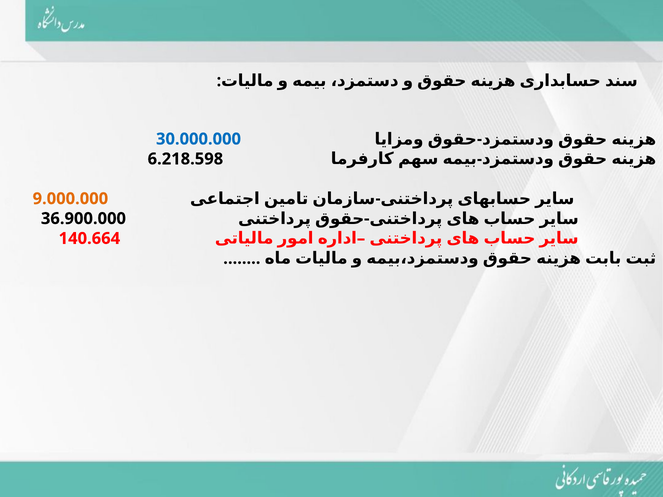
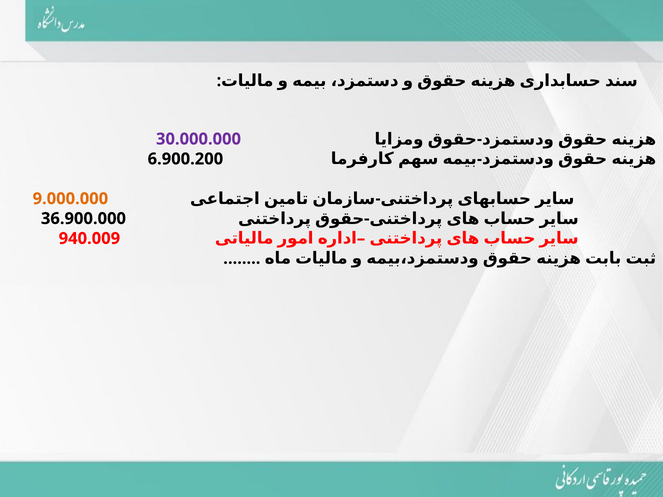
30.000.000 colour: blue -> purple
6.218.598: 6.218.598 -> 6.900.200
140.664: 140.664 -> 940.009
